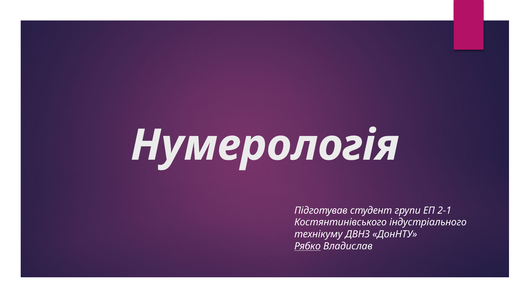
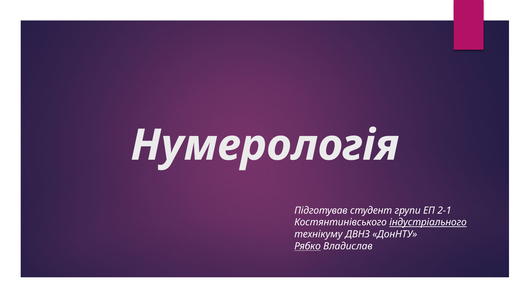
індустріального underline: none -> present
